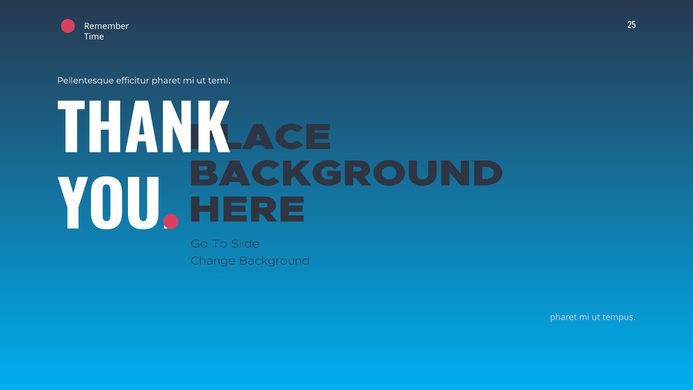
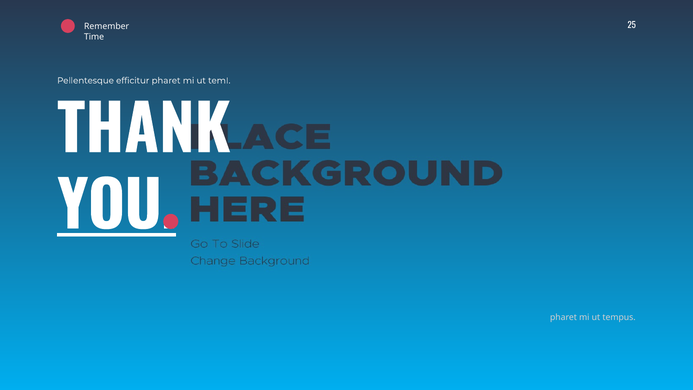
YOU underline: none -> present
